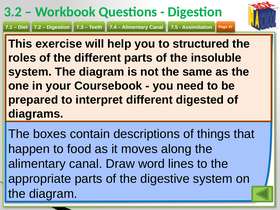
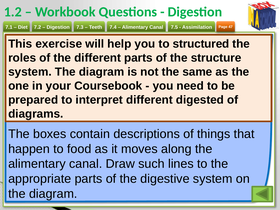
3.2: 3.2 -> 1.2
insoluble: insoluble -> structure
word: word -> such
